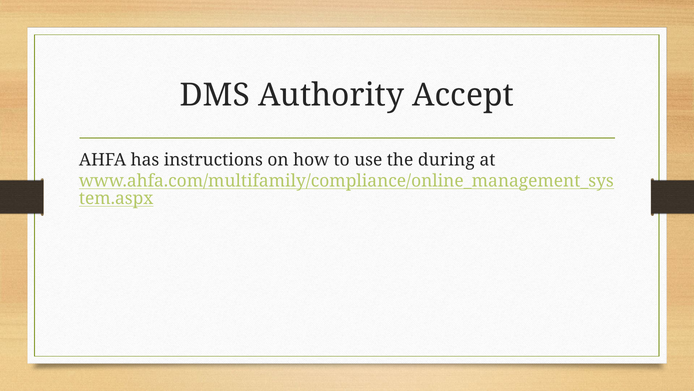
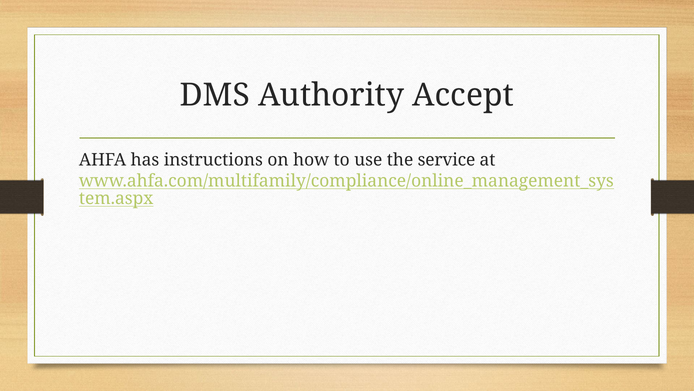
during: during -> service
